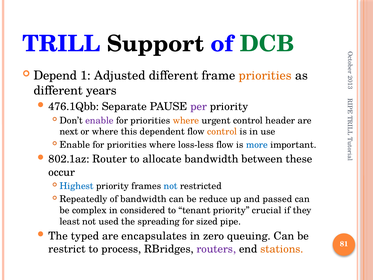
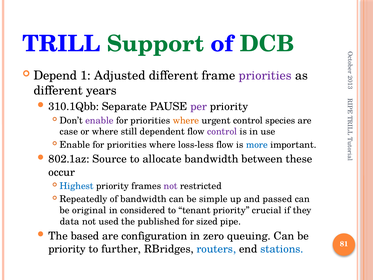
Support colour: black -> green
priorities at (265, 75) colour: orange -> purple
476.1Qbb: 476.1Qbb -> 310.1Qbb
header: header -> species
next: next -> case
this: this -> still
control at (222, 132) colour: orange -> purple
Router: Router -> Source
not at (171, 186) colour: blue -> purple
reduce: reduce -> simple
complex: complex -> original
least: least -> data
spreading: spreading -> published
typed: typed -> based
encapsulates: encapsulates -> configuration
restrict at (67, 249): restrict -> priority
process: process -> further
routers colour: purple -> blue
stations colour: orange -> blue
